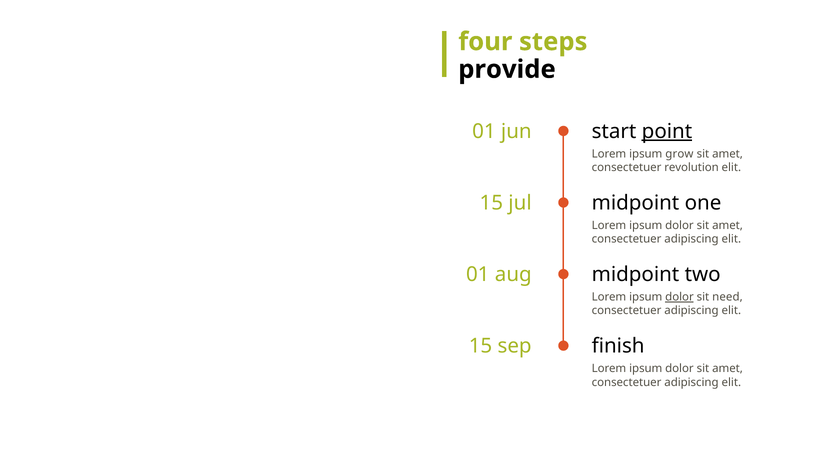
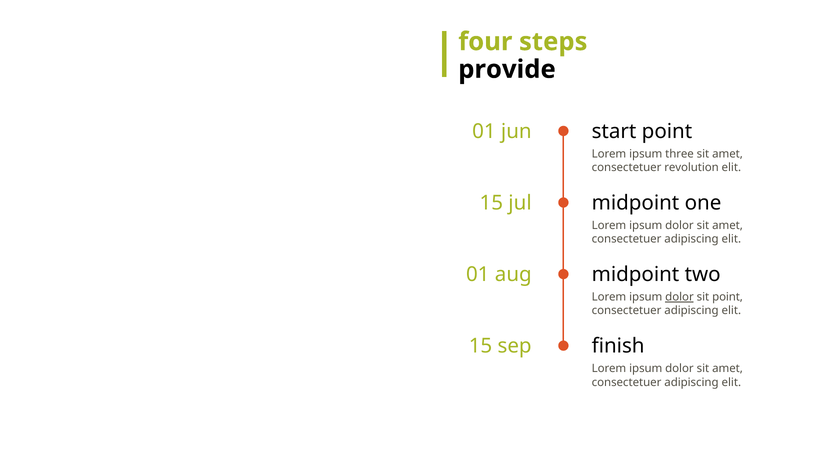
point at (667, 132) underline: present -> none
grow: grow -> three
sit need: need -> point
